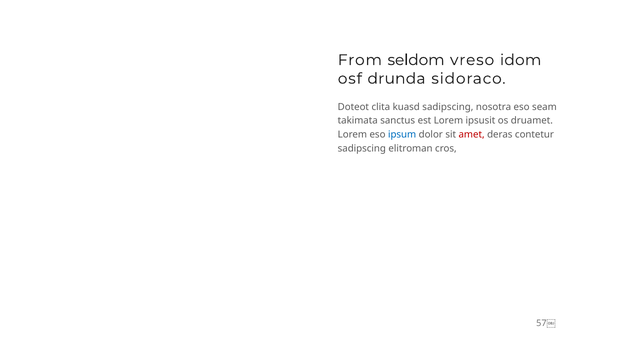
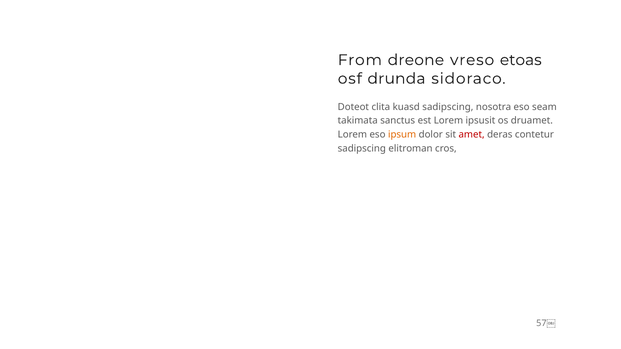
seldom: seldom -> dreone
idom: idom -> etoas
ipsum colour: blue -> orange
